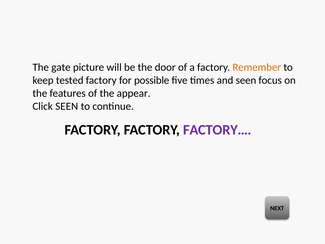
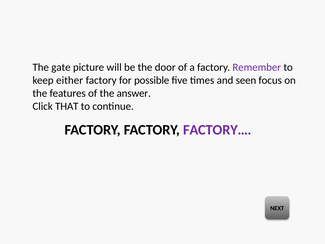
Remember colour: orange -> purple
tested: tested -> either
appear: appear -> answer
Click SEEN: SEEN -> THAT
